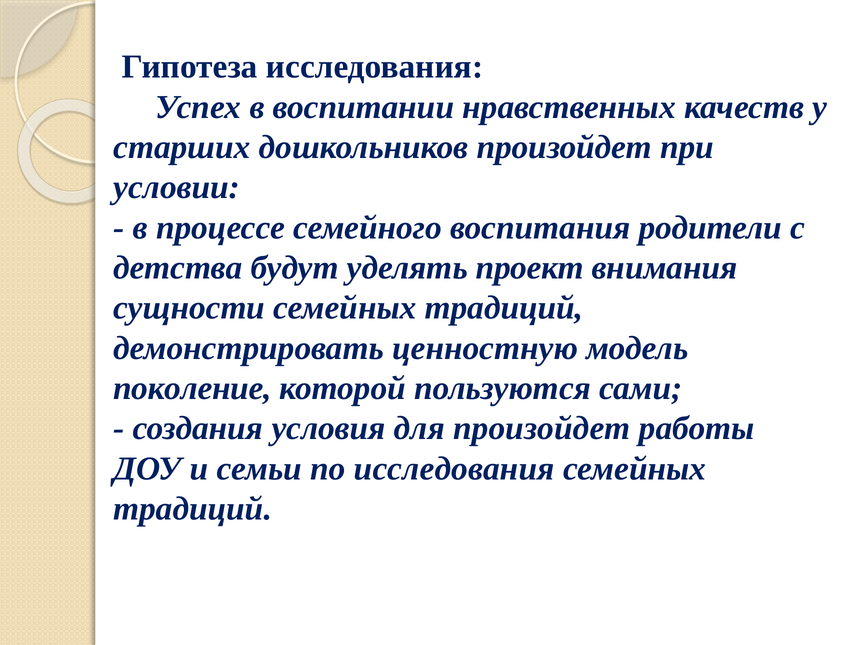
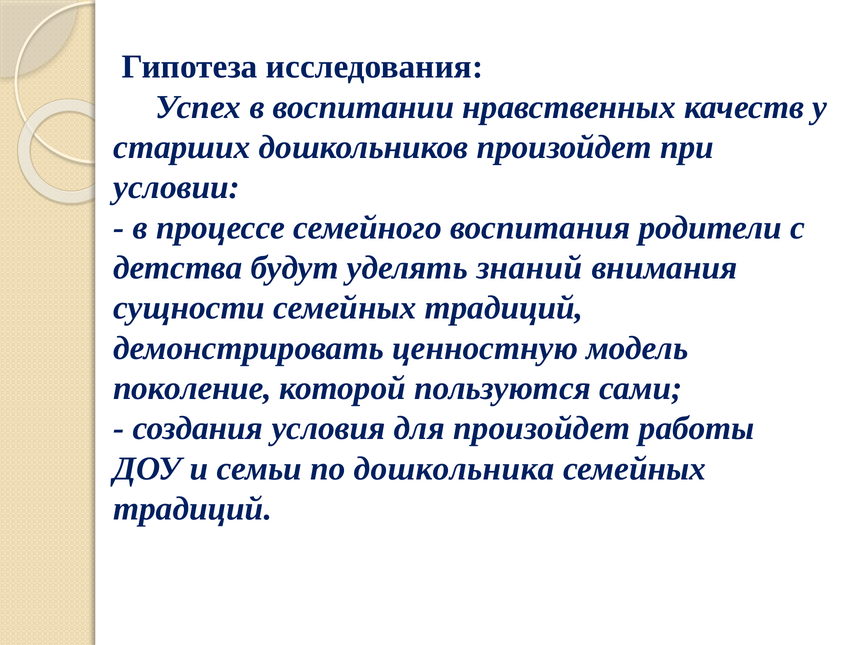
проект: проект -> знаний
по исследования: исследования -> дошкольника
